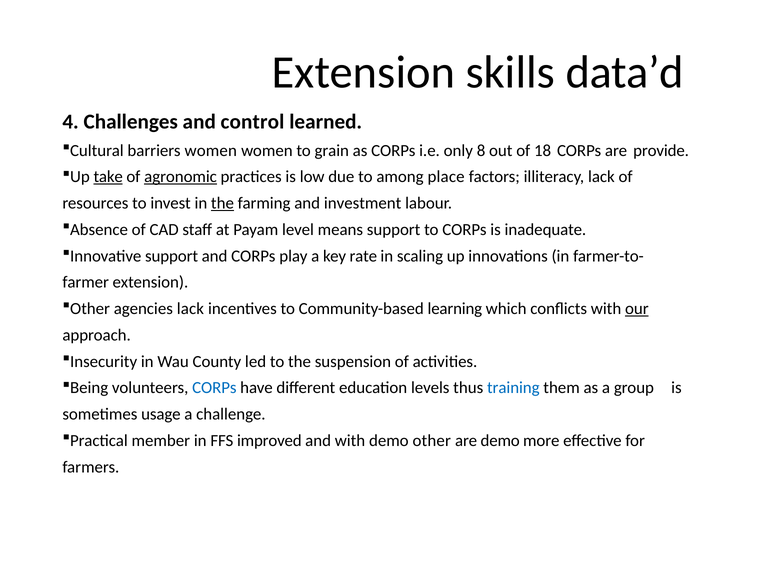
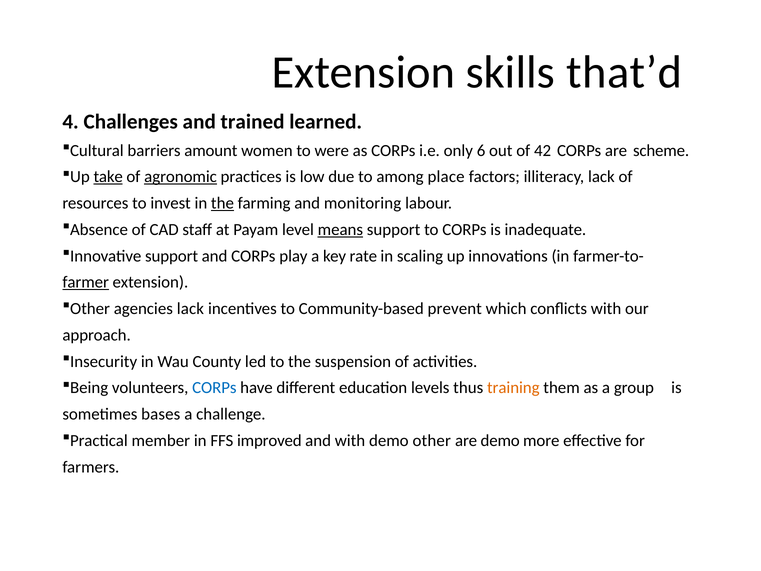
data’d: data’d -> that’d
control: control -> trained
barriers women: women -> amount
grain: grain -> were
8: 8 -> 6
18: 18 -> 42
provide: provide -> scheme
investment: investment -> monitoring
means underline: none -> present
farmer underline: none -> present
learning: learning -> prevent
our underline: present -> none
training colour: blue -> orange
usage: usage -> bases
